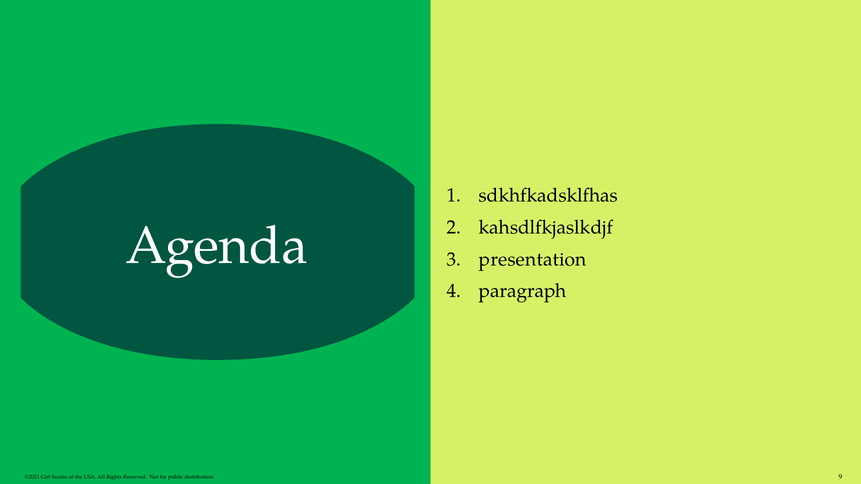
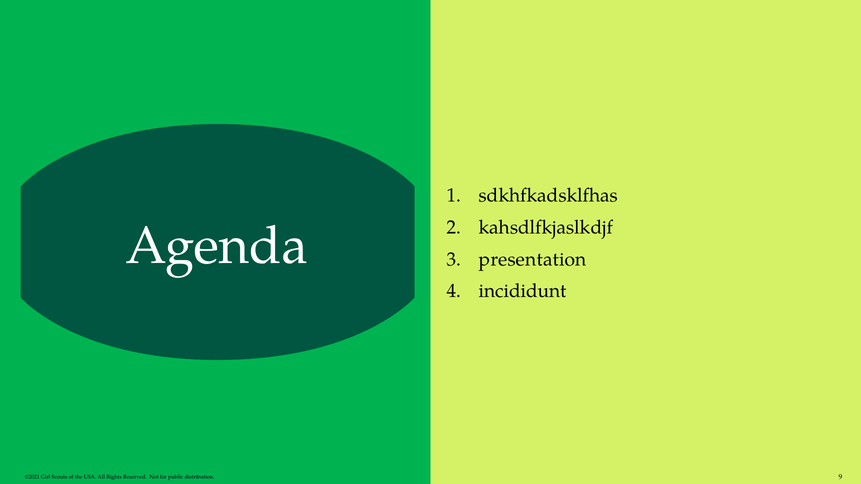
paragraph: paragraph -> incididunt
